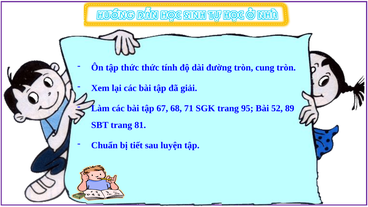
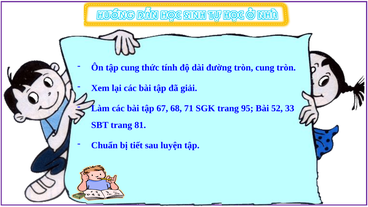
tập thức: thức -> cung
89: 89 -> 33
